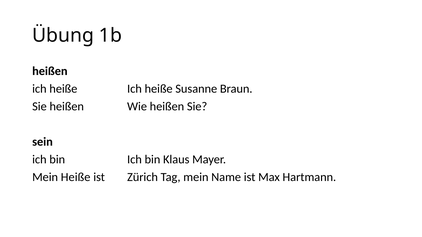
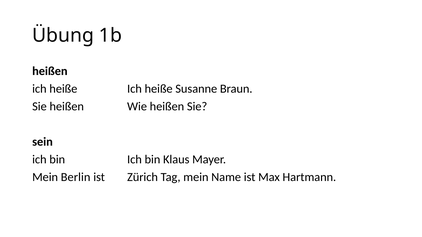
Mein Heiße: Heiße -> Berlin
